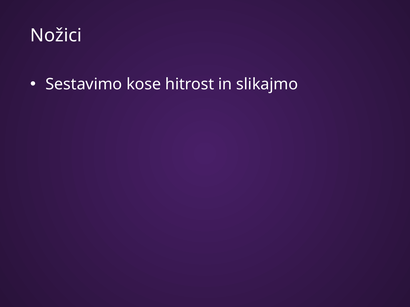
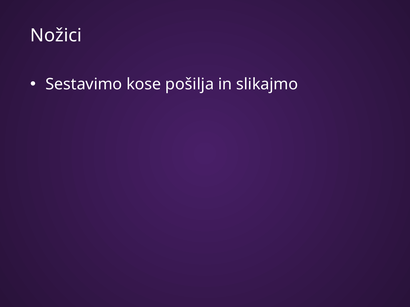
hitrost: hitrost -> pošilja
